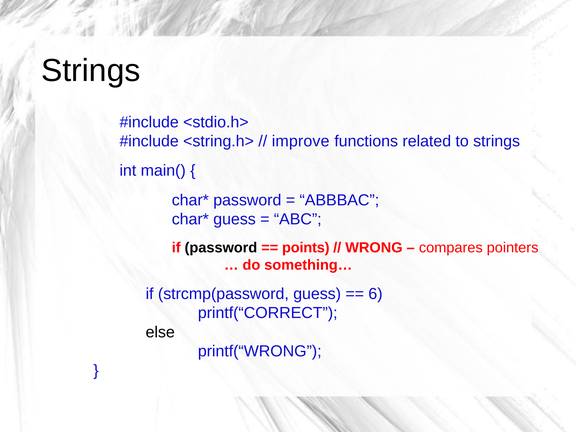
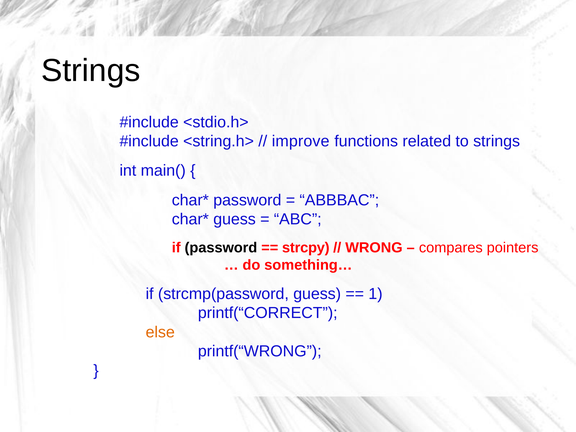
points: points -> strcpy
6: 6 -> 1
else colour: black -> orange
